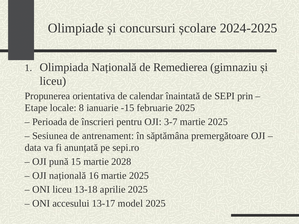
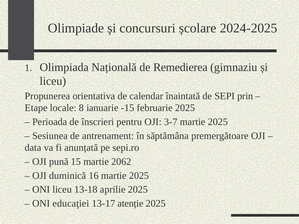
2028: 2028 -> 2062
OJI națională: națională -> duminică
accesului: accesului -> educaţiei
model: model -> atenție
